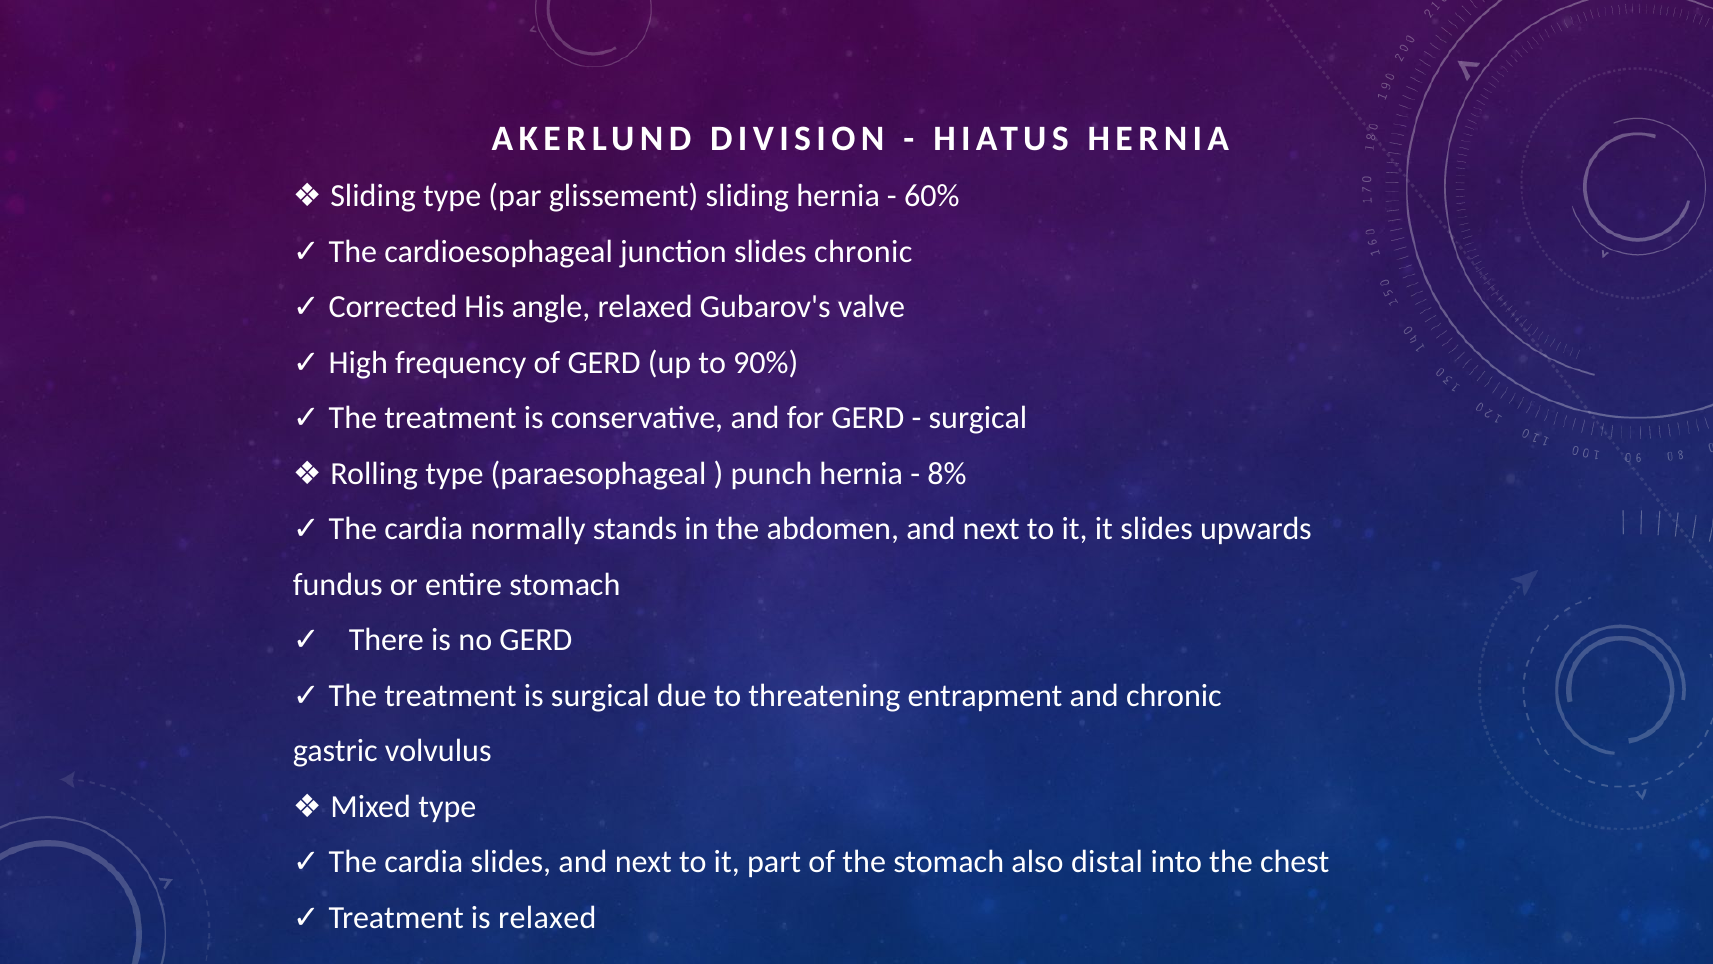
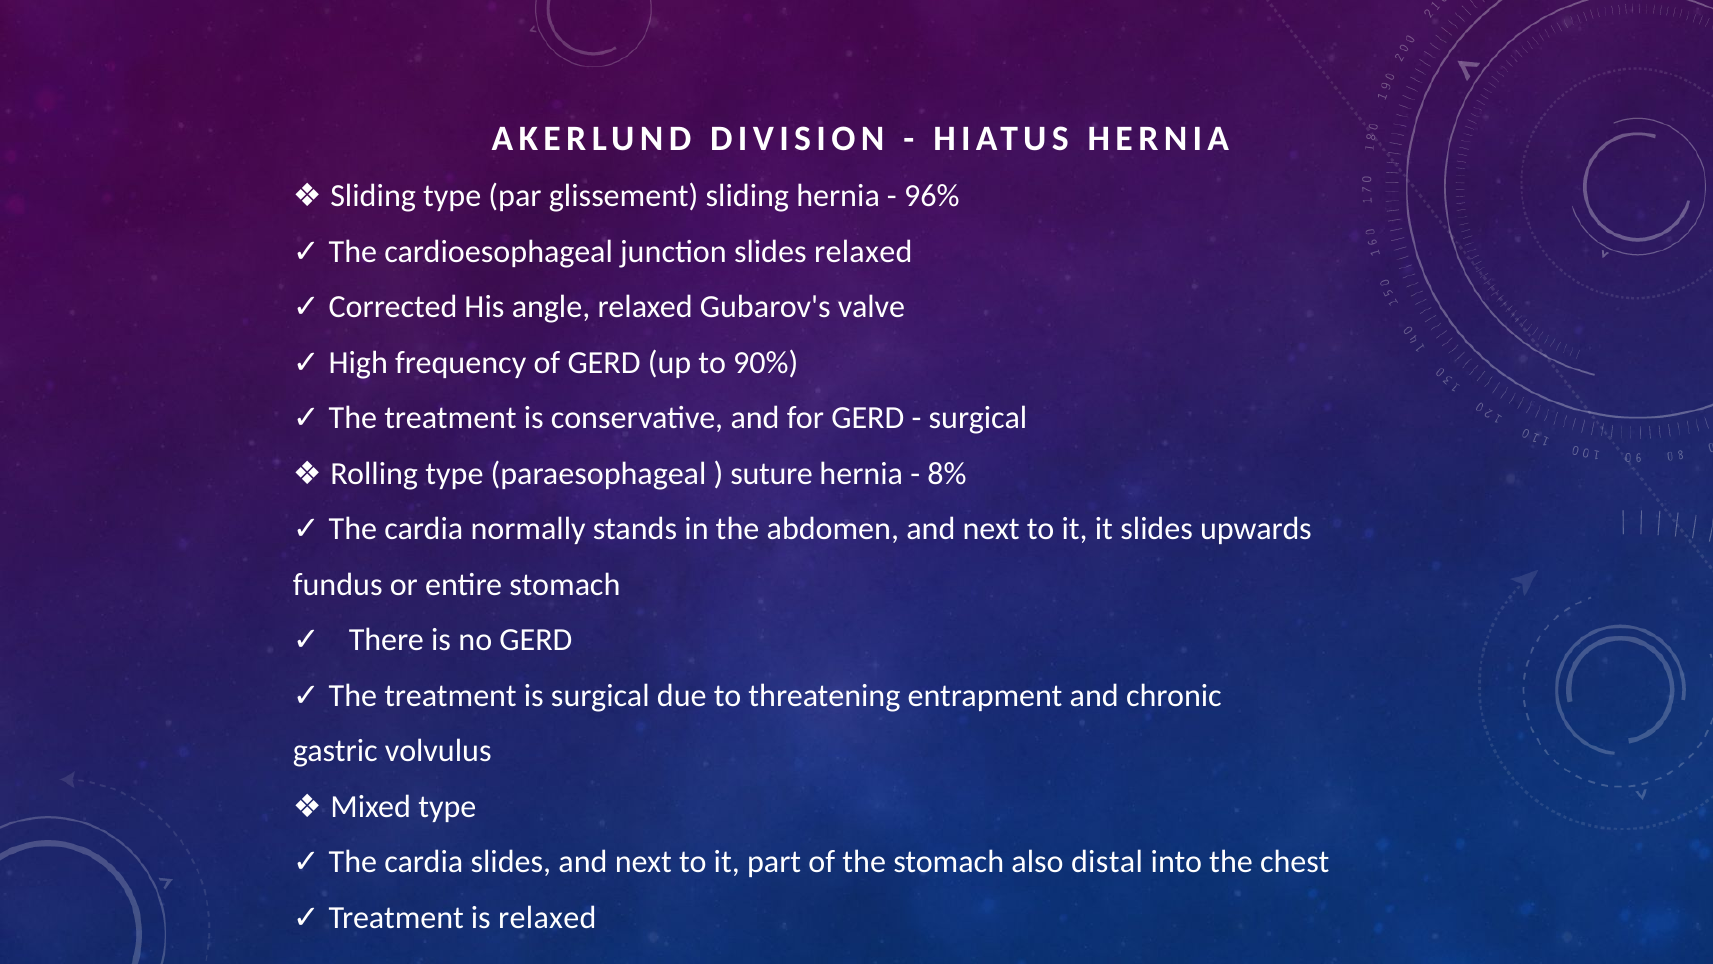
60%: 60% -> 96%
slides chronic: chronic -> relaxed
punch: punch -> suture
